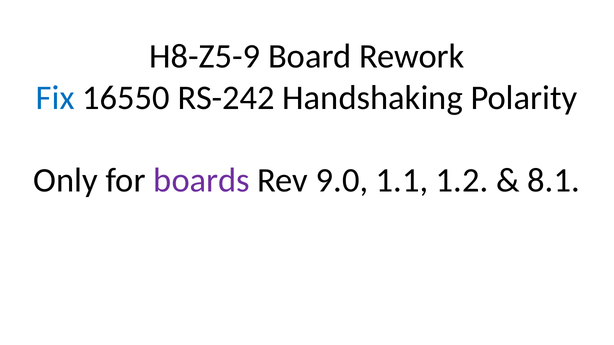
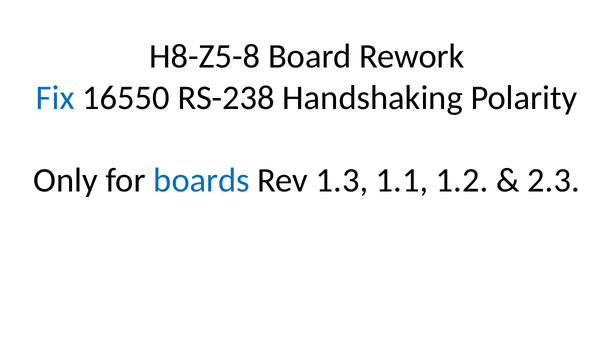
H8-Z5-9: H8-Z5-9 -> H8-Z5-8
RS-242: RS-242 -> RS-238
boards colour: purple -> blue
9.0: 9.0 -> 1.3
8.1: 8.1 -> 2.3
